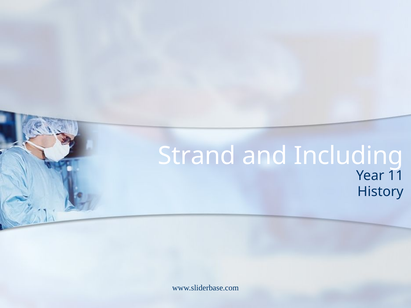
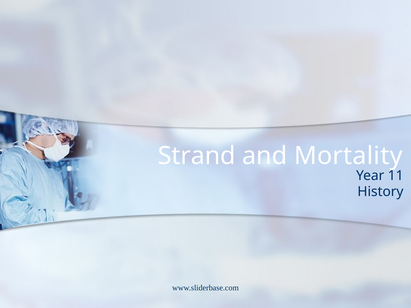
Including: Including -> Mortality
